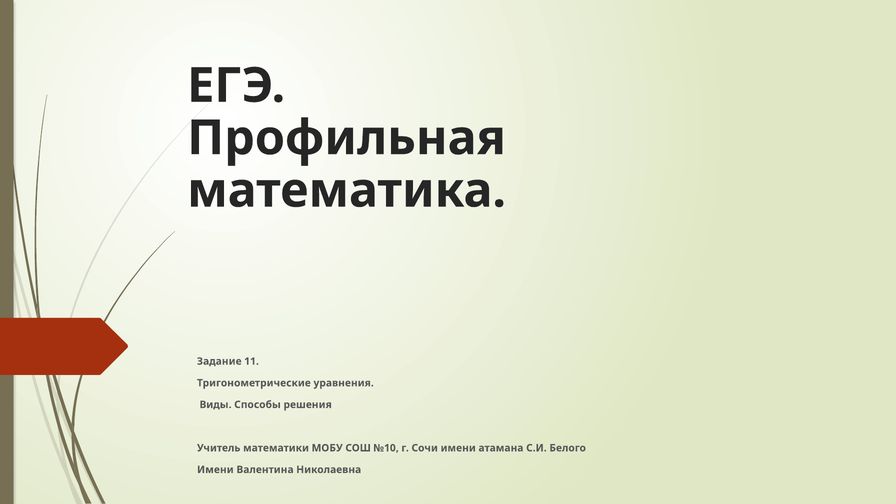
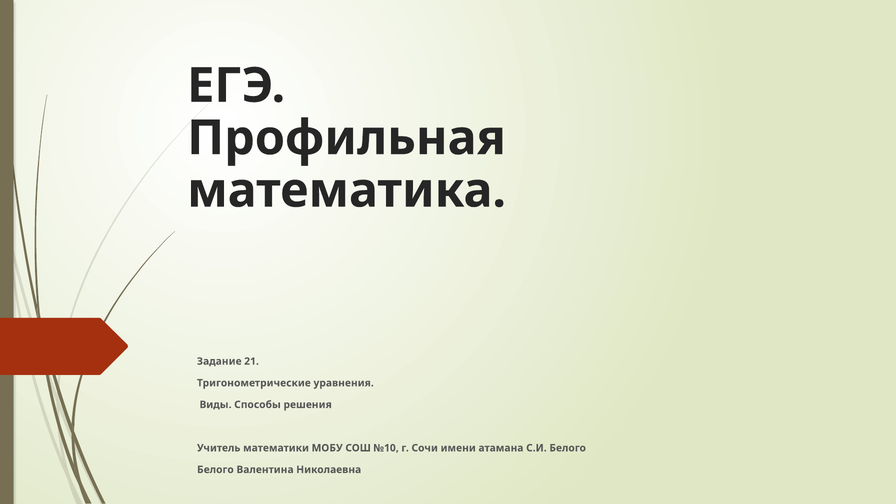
11: 11 -> 21
Имени at (215, 470): Имени -> Белого
